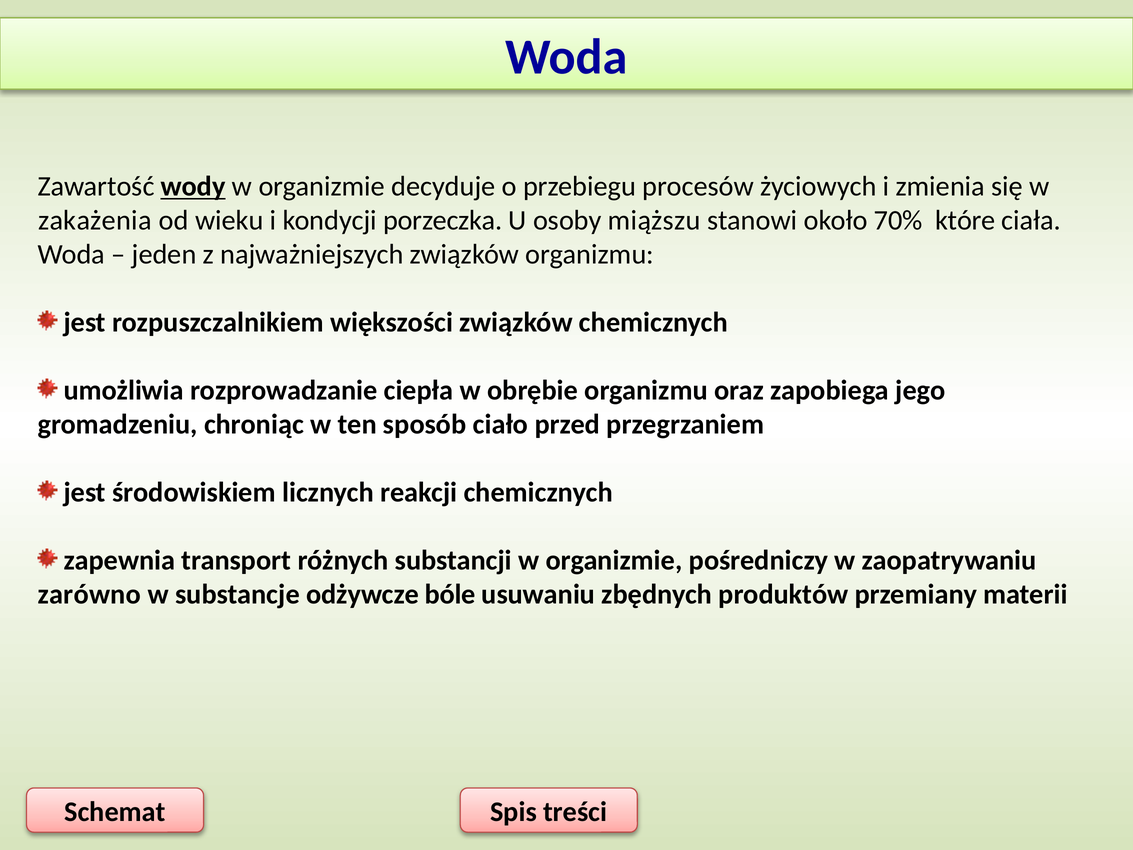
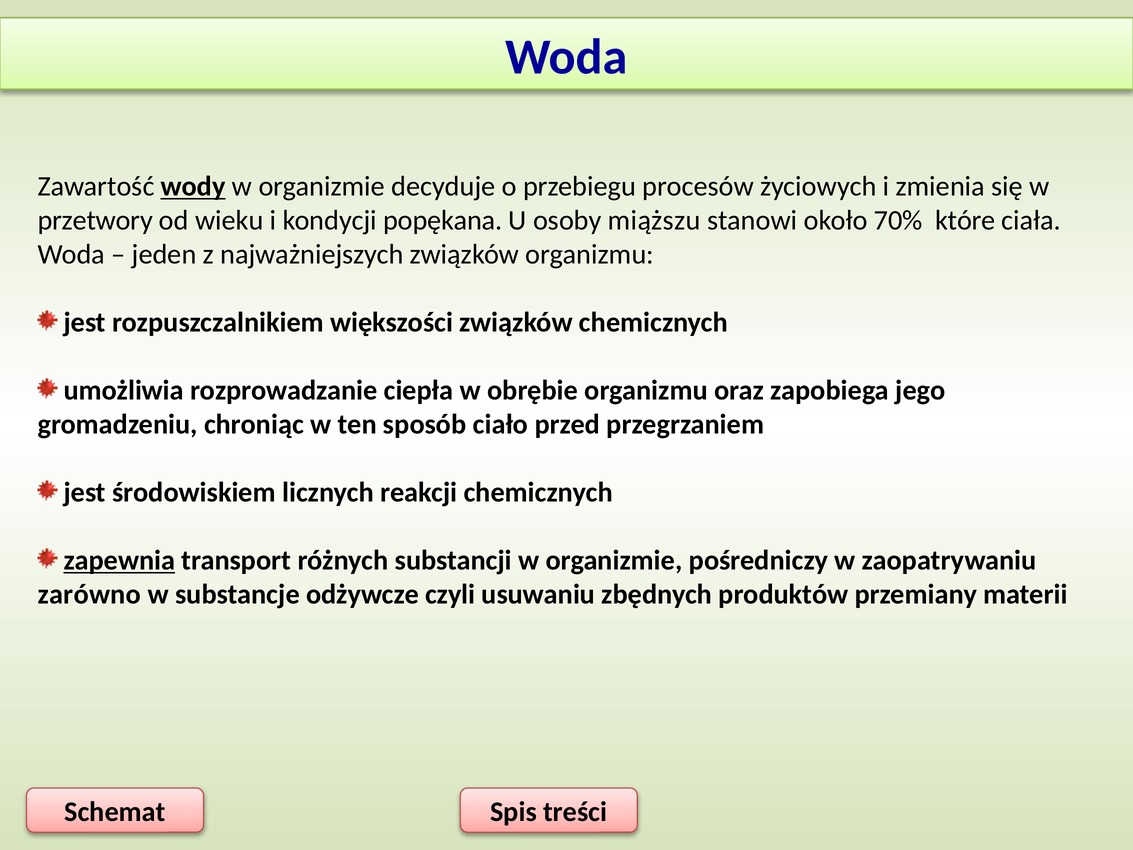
zakażenia: zakażenia -> przetwory
porzeczka: porzeczka -> popękana
zapewnia underline: none -> present
bóle: bóle -> czyli
